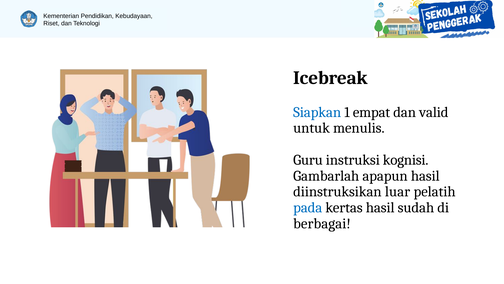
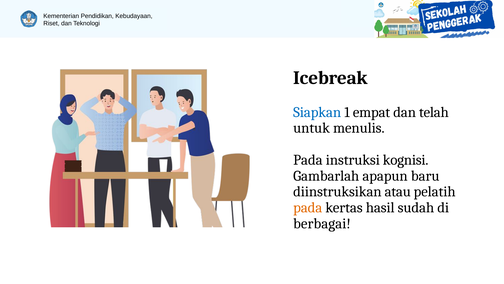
valid: valid -> telah
Guru at (308, 160): Guru -> Pada
apapun hasil: hasil -> baru
luar: luar -> atau
pada at (308, 207) colour: blue -> orange
